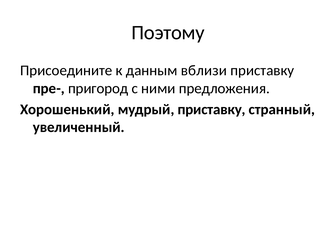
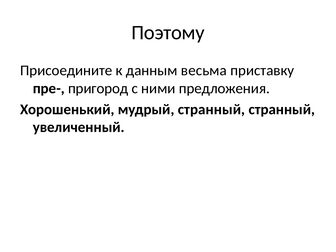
вблизи: вблизи -> весьма
мудрый приставку: приставку -> странный
